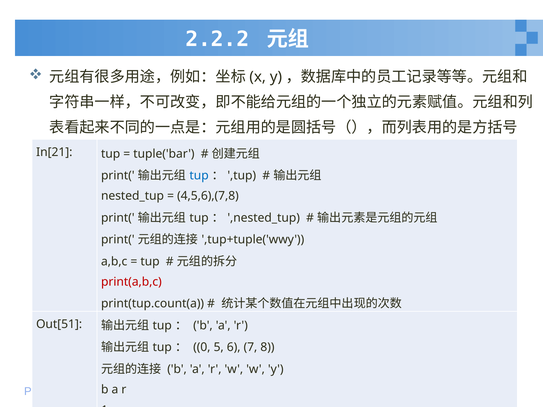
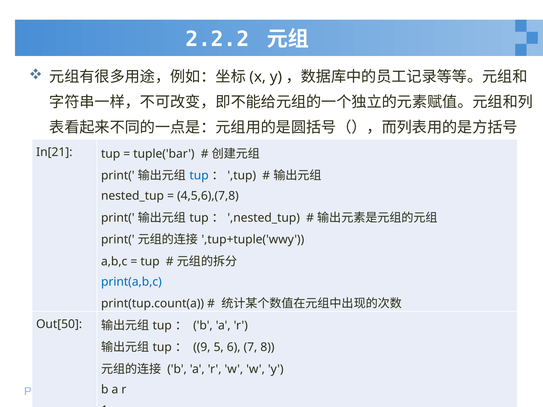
print(a,b,c colour: red -> blue
Out[51: Out[51 -> Out[50
0: 0 -> 9
